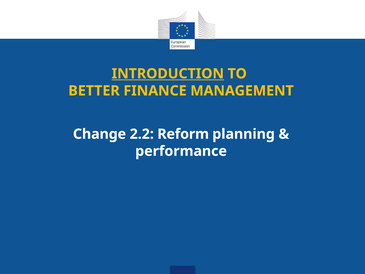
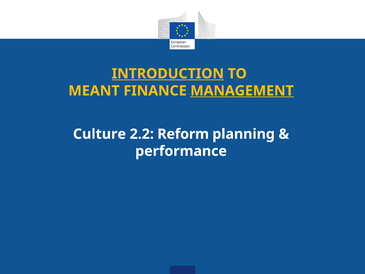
BETTER: BETTER -> MEANT
MANAGEMENT underline: none -> present
Change: Change -> Culture
